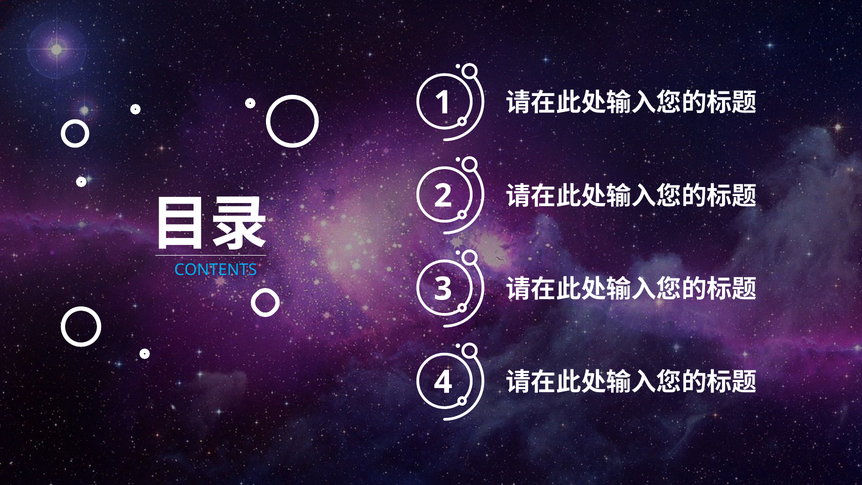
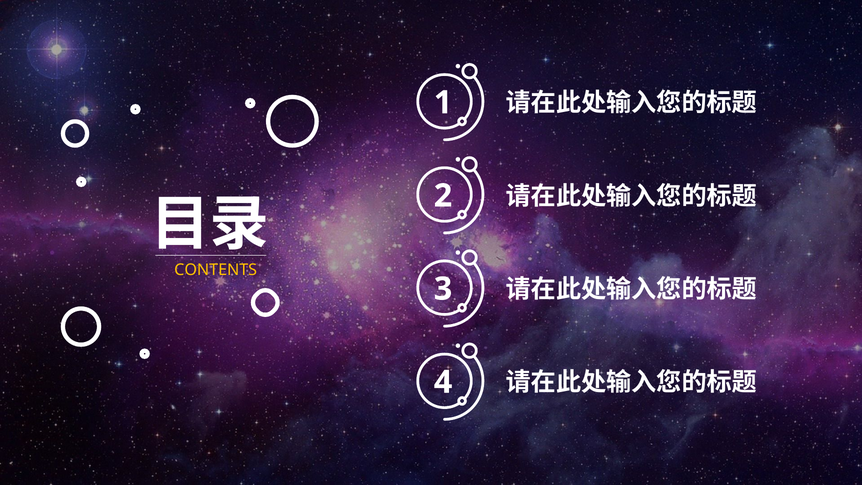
CONTENTS colour: light blue -> yellow
